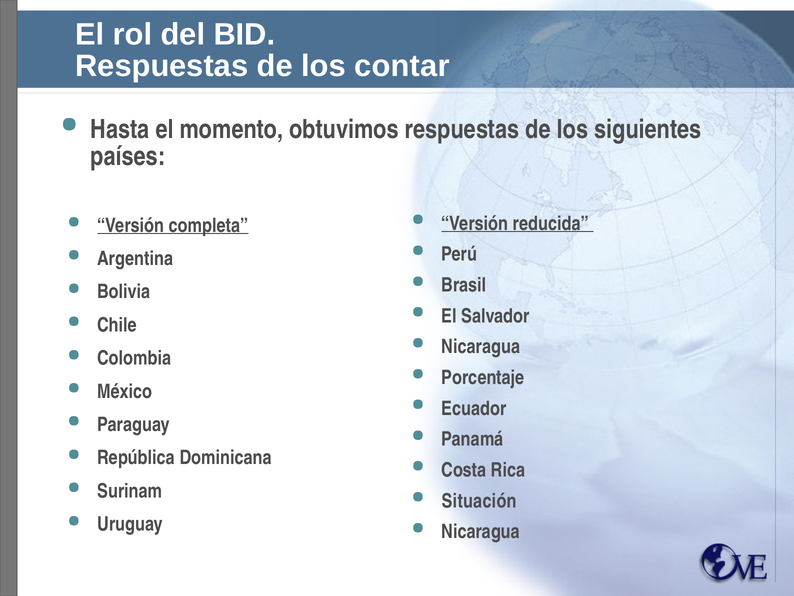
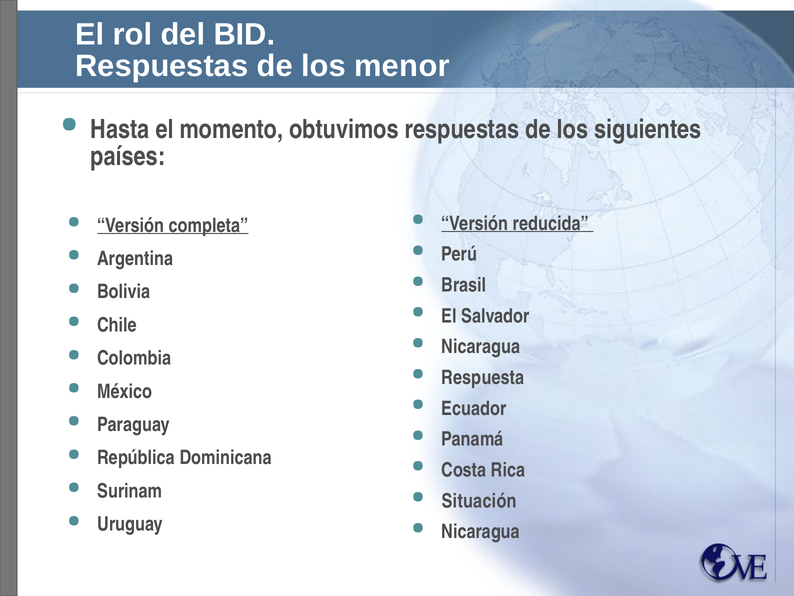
contar: contar -> menor
Porcentaje: Porcentaje -> Respuesta
